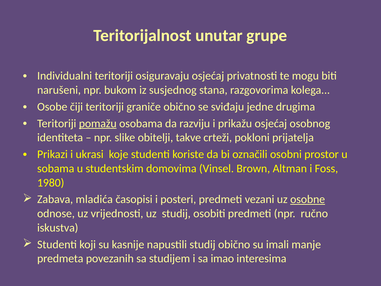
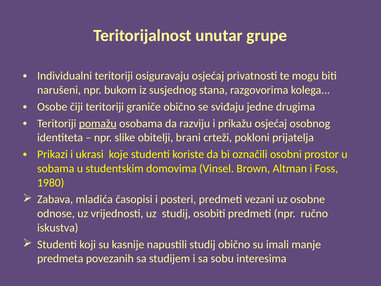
takve: takve -> brani
osobne underline: present -> none
imao: imao -> sobu
